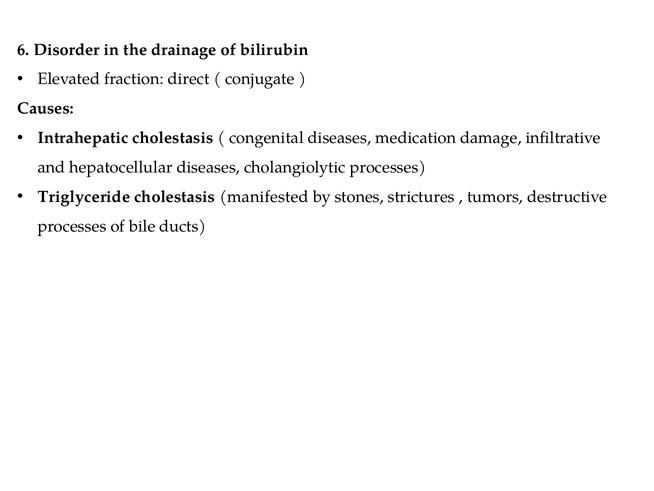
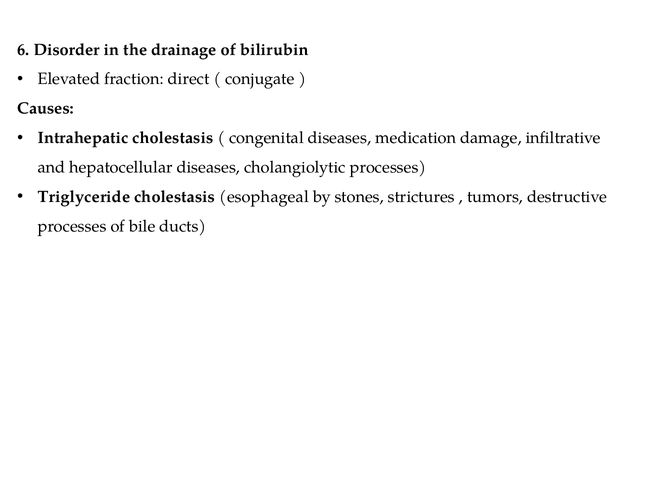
manifested: manifested -> esophageal
